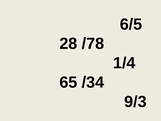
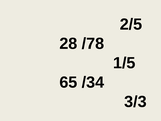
6/5: 6/5 -> 2/5
1/4: 1/4 -> 1/5
9/3: 9/3 -> 3/3
